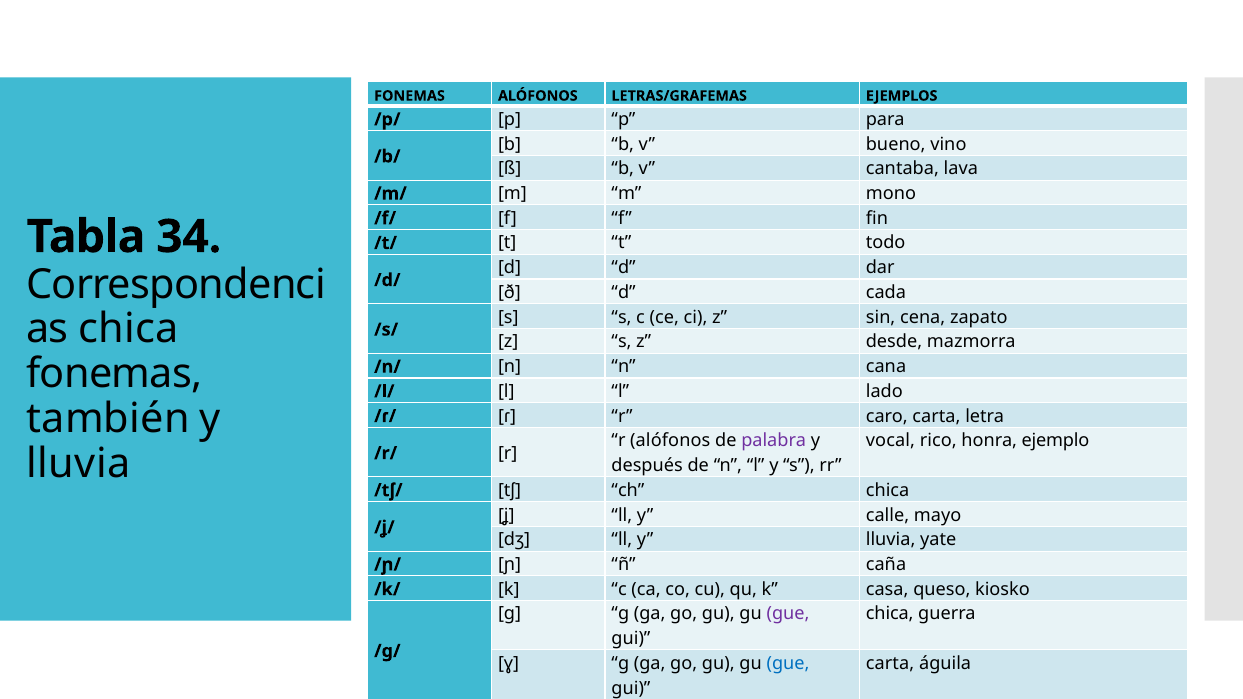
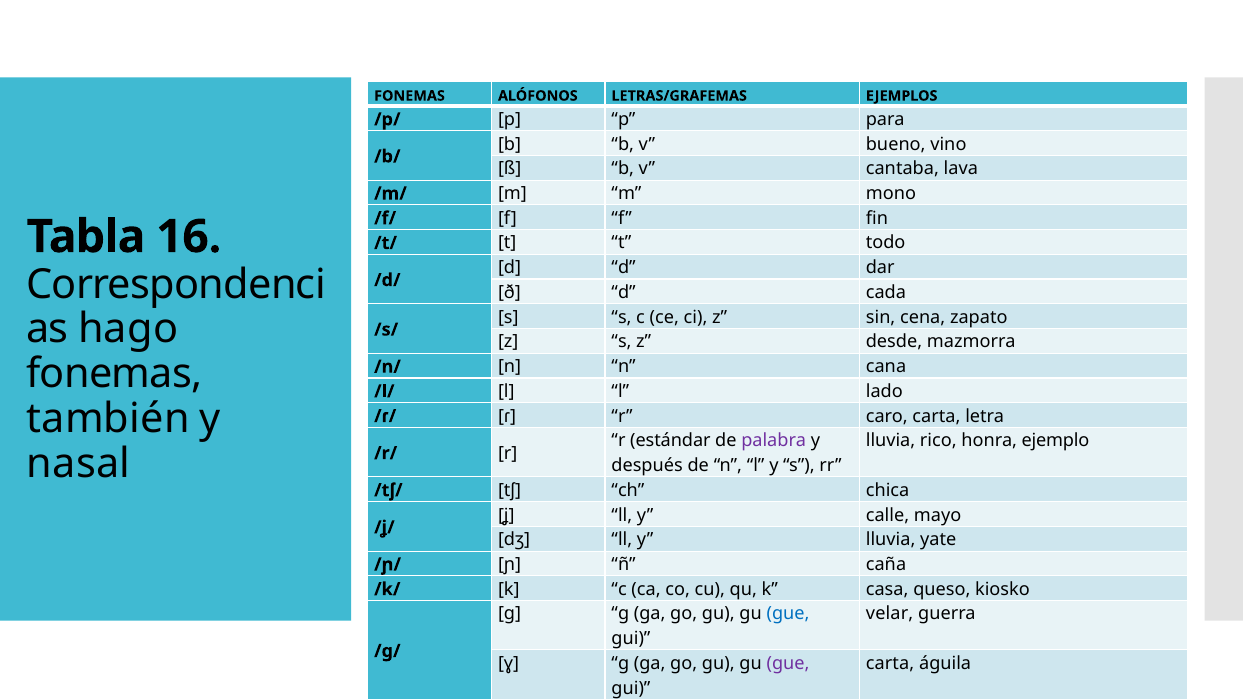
34: 34 -> 16
chica at (128, 329): chica -> hago
r alófonos: alófonos -> estándar
vocal at (891, 441): vocal -> lluvia
lluvia at (78, 464): lluvia -> nasal
gue at (788, 614) colour: purple -> blue
chica at (890, 614): chica -> velar
gue at (788, 664) colour: blue -> purple
